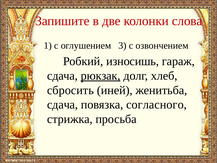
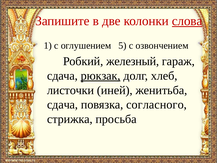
слова underline: none -> present
3: 3 -> 5
износишь: износишь -> железный
сбросить: сбросить -> листочки
